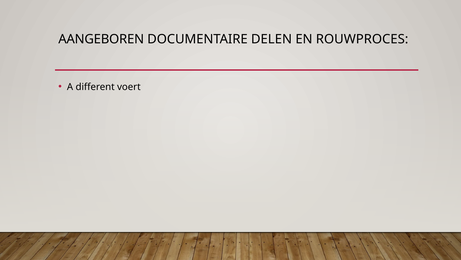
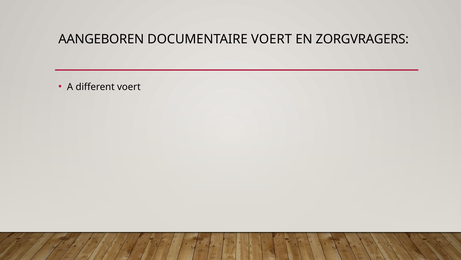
DOCUMENTAIRE DELEN: DELEN -> VOERT
ROUWPROCES: ROUWPROCES -> ZORGVRAGERS
